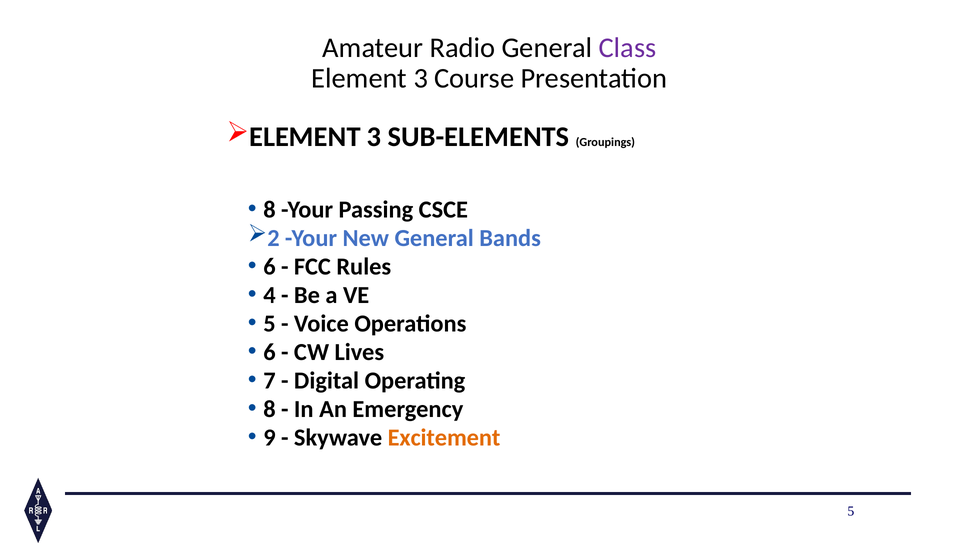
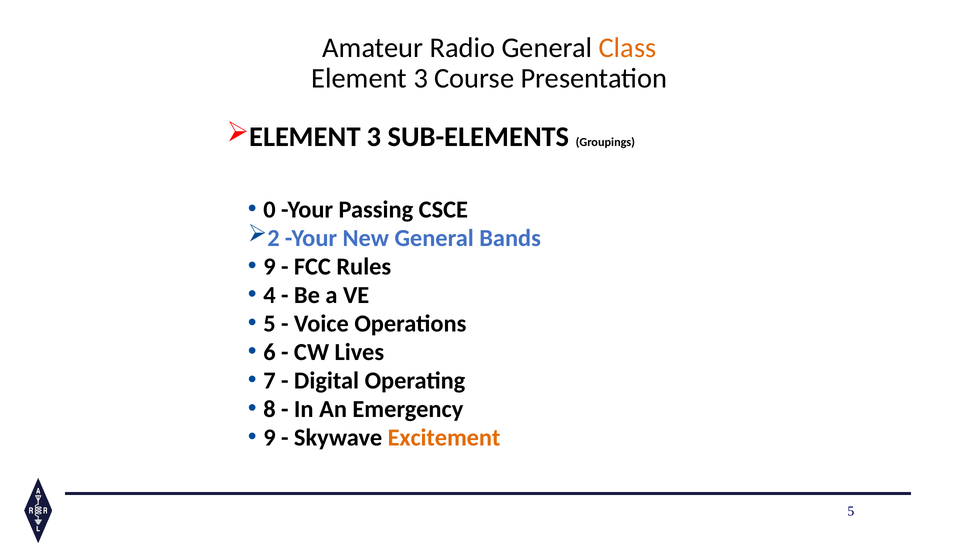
Class colour: purple -> orange
8 at (270, 209): 8 -> 0
6 at (270, 266): 6 -> 9
